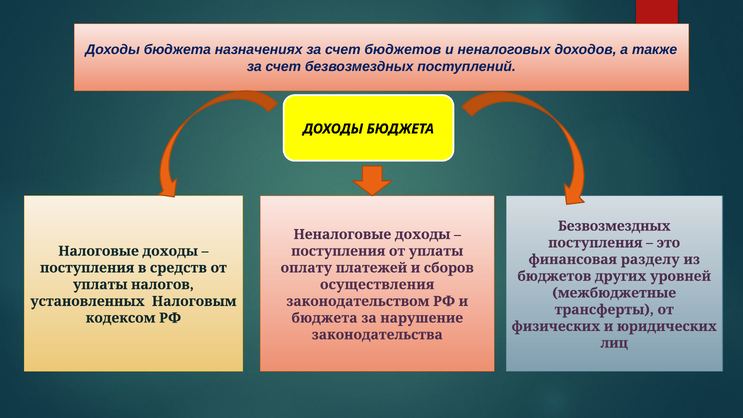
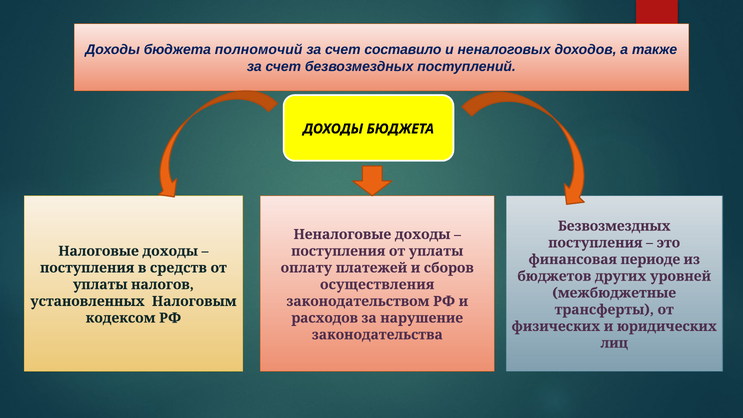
назначениях: назначениях -> полномочий
счет бюджетов: бюджетов -> составило
разделу: разделу -> периоде
бюджета at (325, 318): бюджета -> расходов
